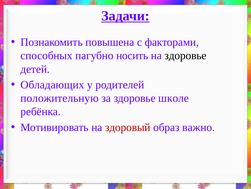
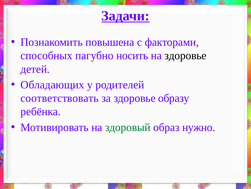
положительную: положительную -> соответствовать
школе: школе -> образу
здоровый colour: red -> green
важно: важно -> нужно
